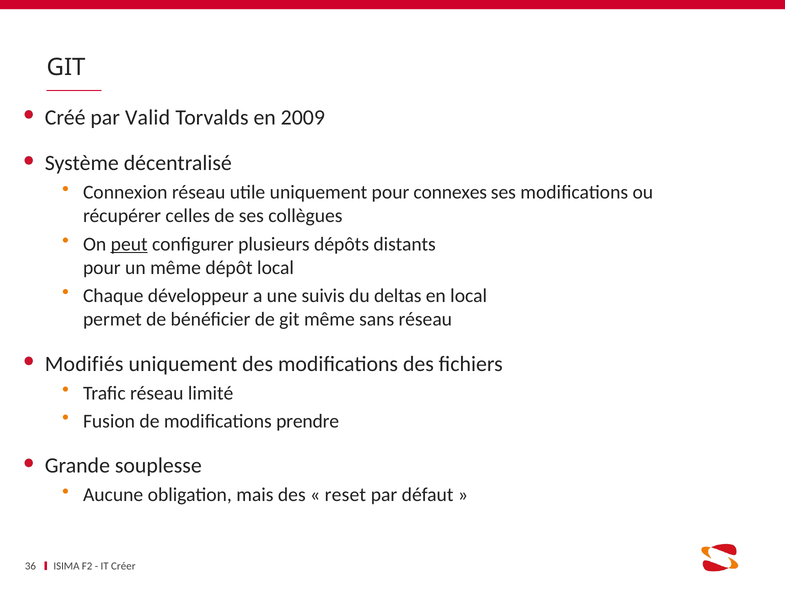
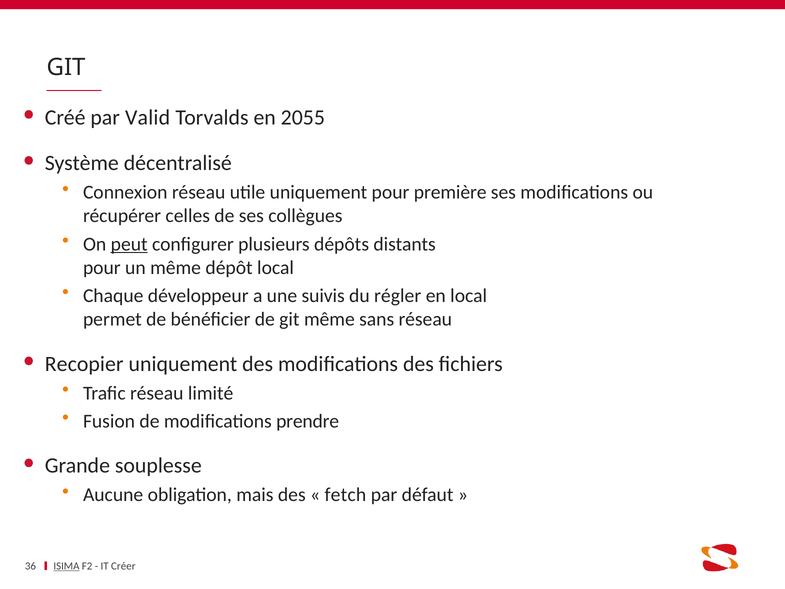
2009: 2009 -> 2055
connexes: connexes -> première
deltas: deltas -> régler
Modifiés: Modifiés -> Recopier
reset: reset -> fetch
ISIMA underline: none -> present
